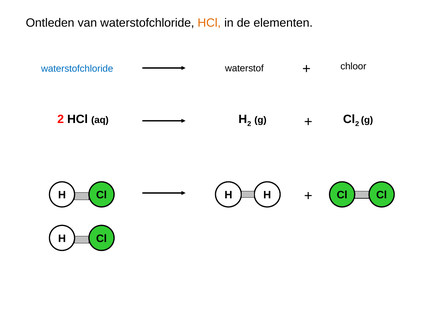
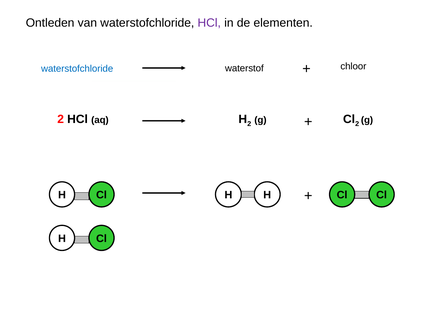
HCl at (209, 23) colour: orange -> purple
